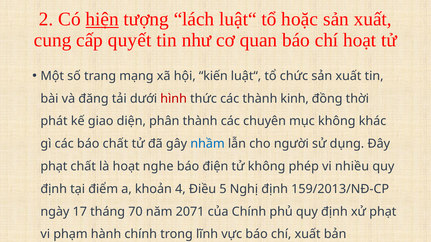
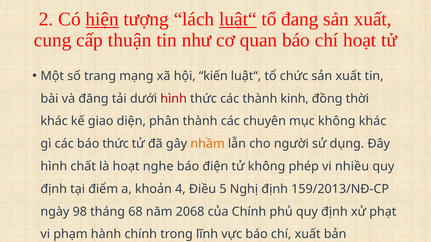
luật“ at (238, 19) underline: none -> present
hoặc: hoặc -> đang
quyết: quyết -> thuận
phát at (54, 121): phát -> khác
báo chất: chất -> thức
nhầm colour: blue -> orange
phạt at (54, 167): phạt -> hình
17: 17 -> 98
70: 70 -> 68
2071: 2071 -> 2068
